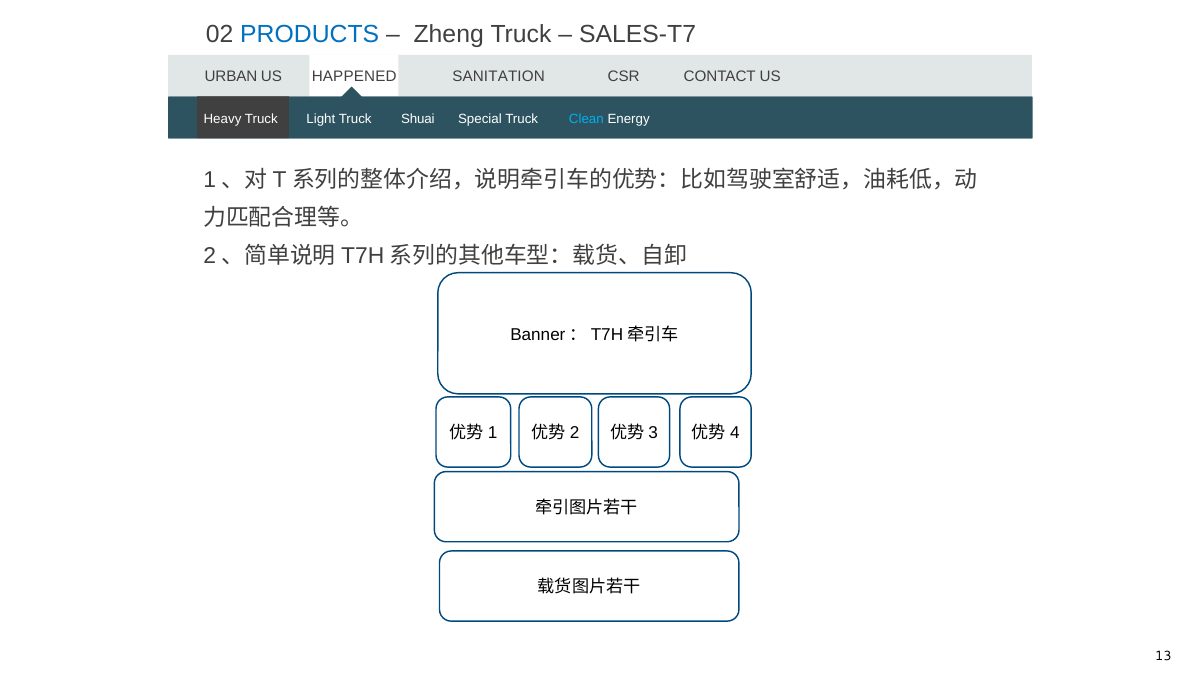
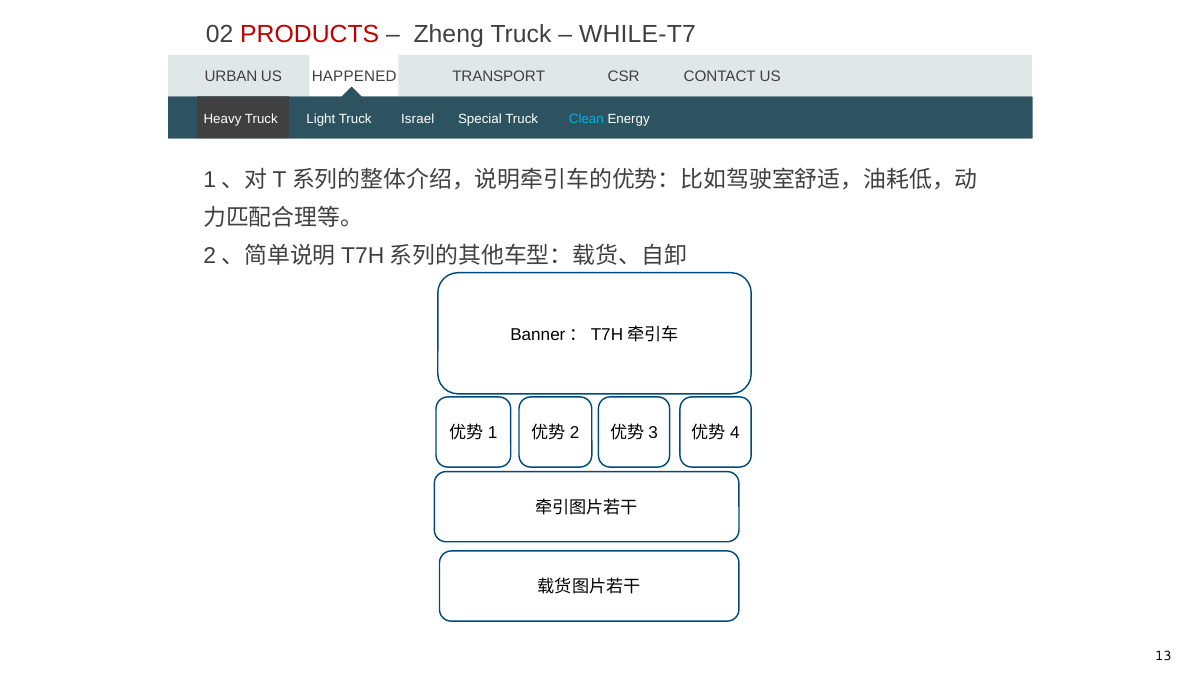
PRODUCTS colour: blue -> red
SALES-T7: SALES-T7 -> WHILE-T7
SANITATION: SANITATION -> TRANSPORT
Shuai: Shuai -> Israel
